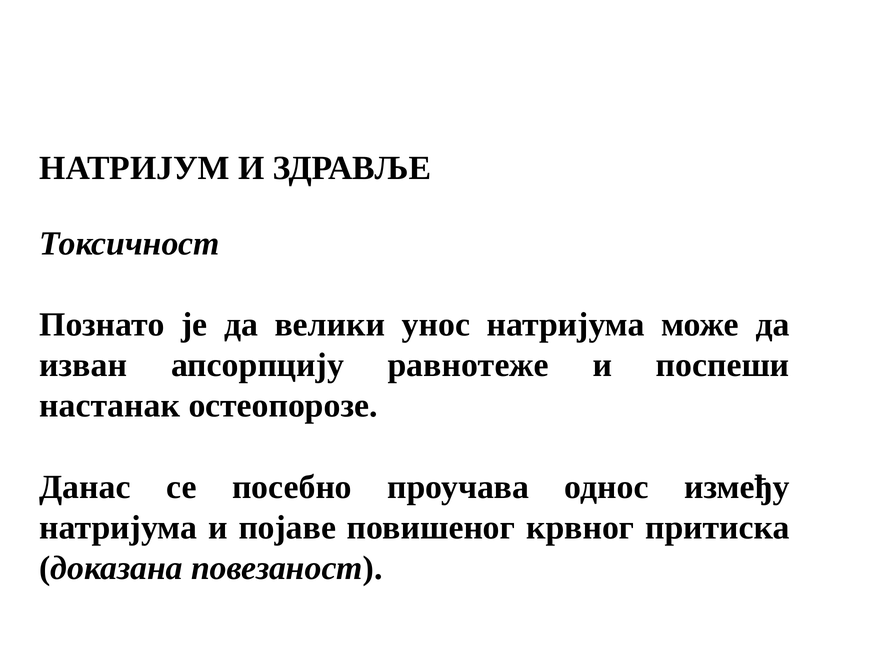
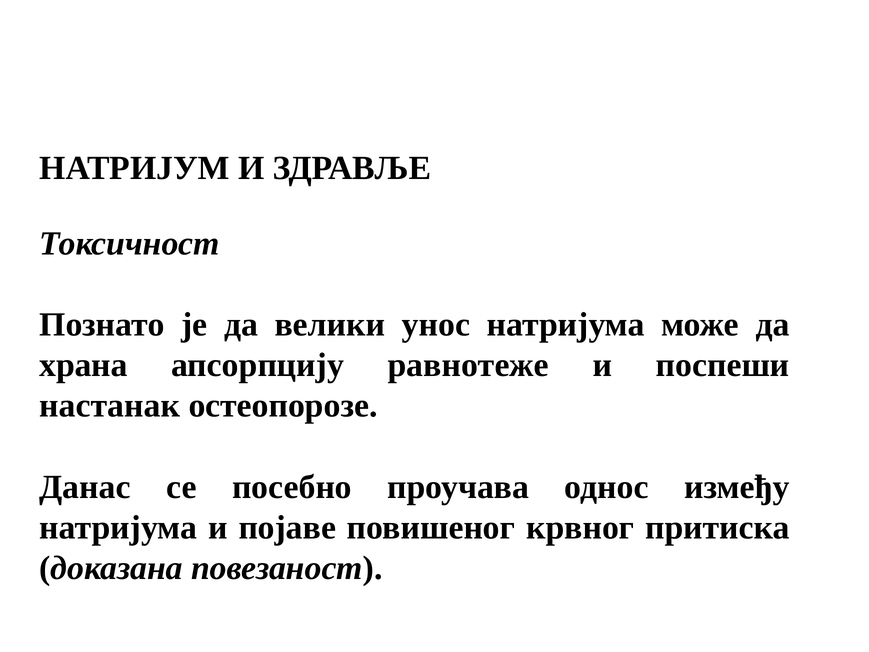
изван: изван -> храна
